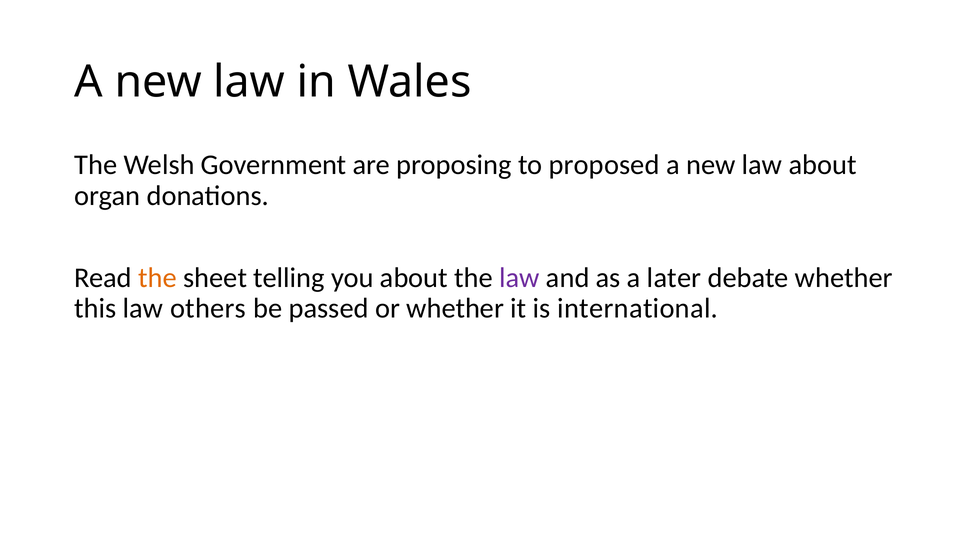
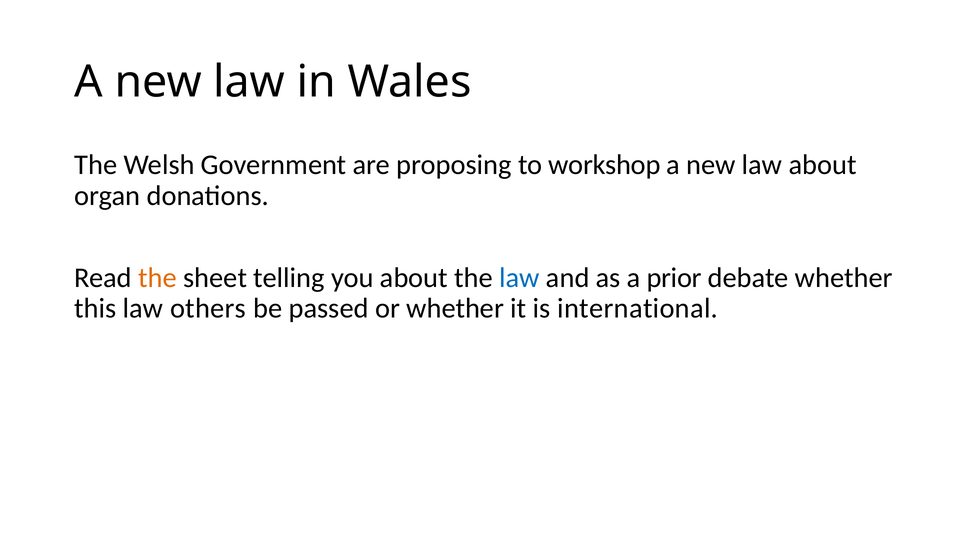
proposed: proposed -> workshop
law at (519, 278) colour: purple -> blue
later: later -> prior
